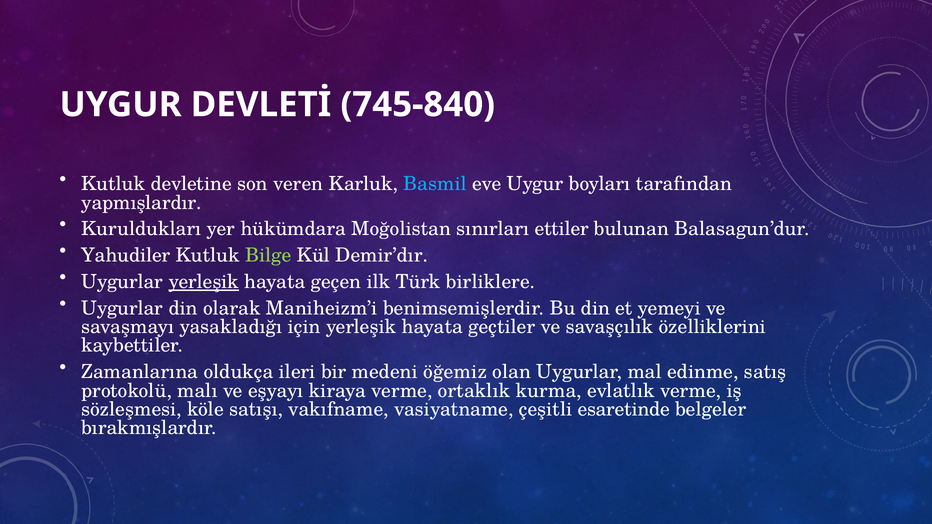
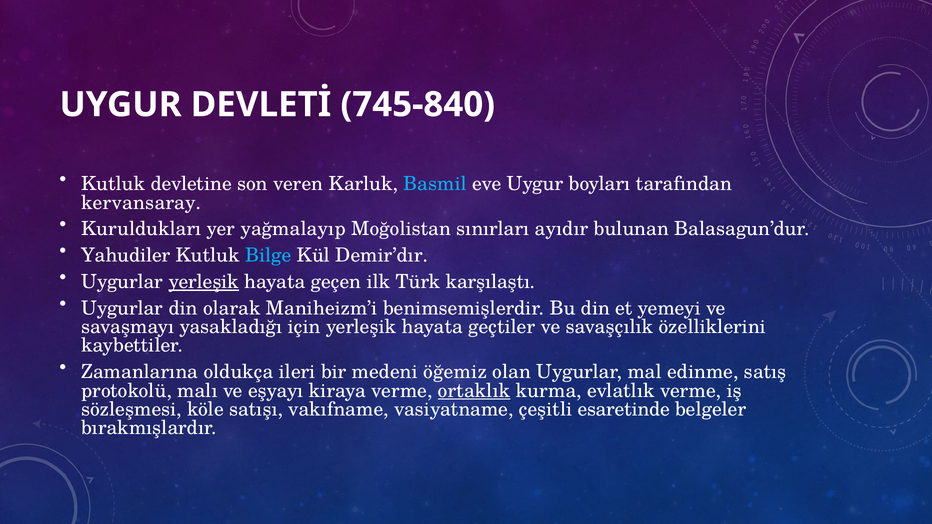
yapmışlardır: yapmışlardır -> kervansaray
hükümdara: hükümdara -> yağmalayıp
ettiler: ettiler -> ayıdır
Bilge colour: light green -> light blue
birliklere: birliklere -> karşılaştı
ortaklık underline: none -> present
